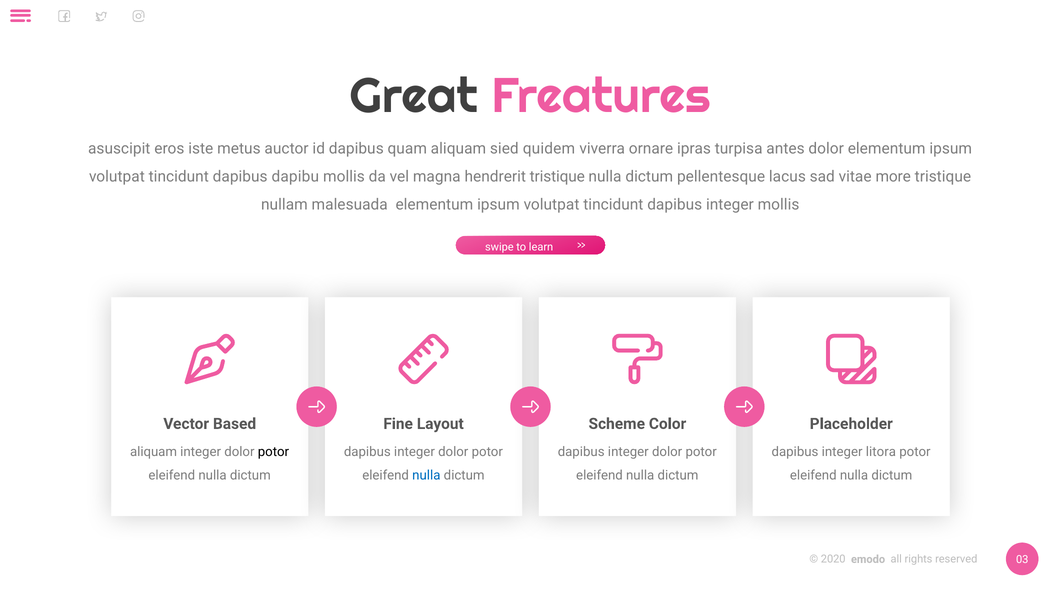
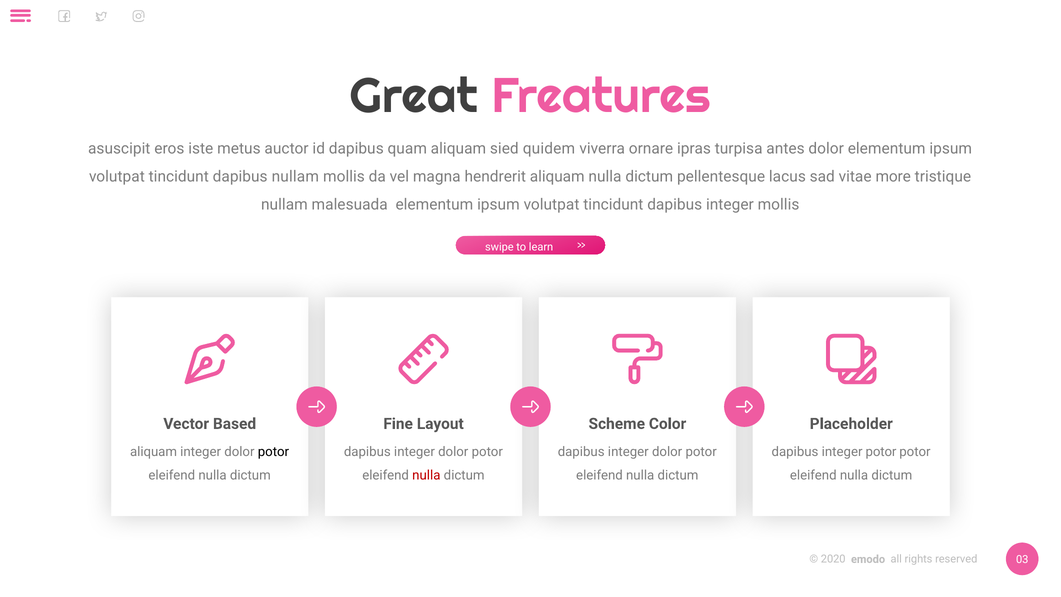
dapibus dapibu: dapibu -> nullam
hendrerit tristique: tristique -> aliquam
integer litora: litora -> potor
nulla at (426, 475) colour: blue -> red
